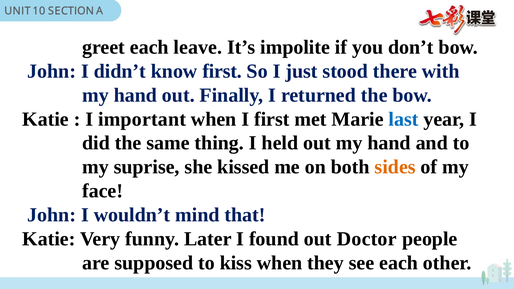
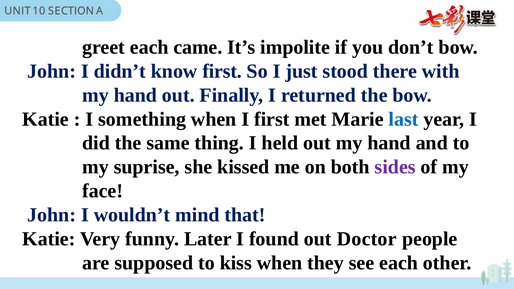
leave: leave -> came
important: important -> something
sides colour: orange -> purple
